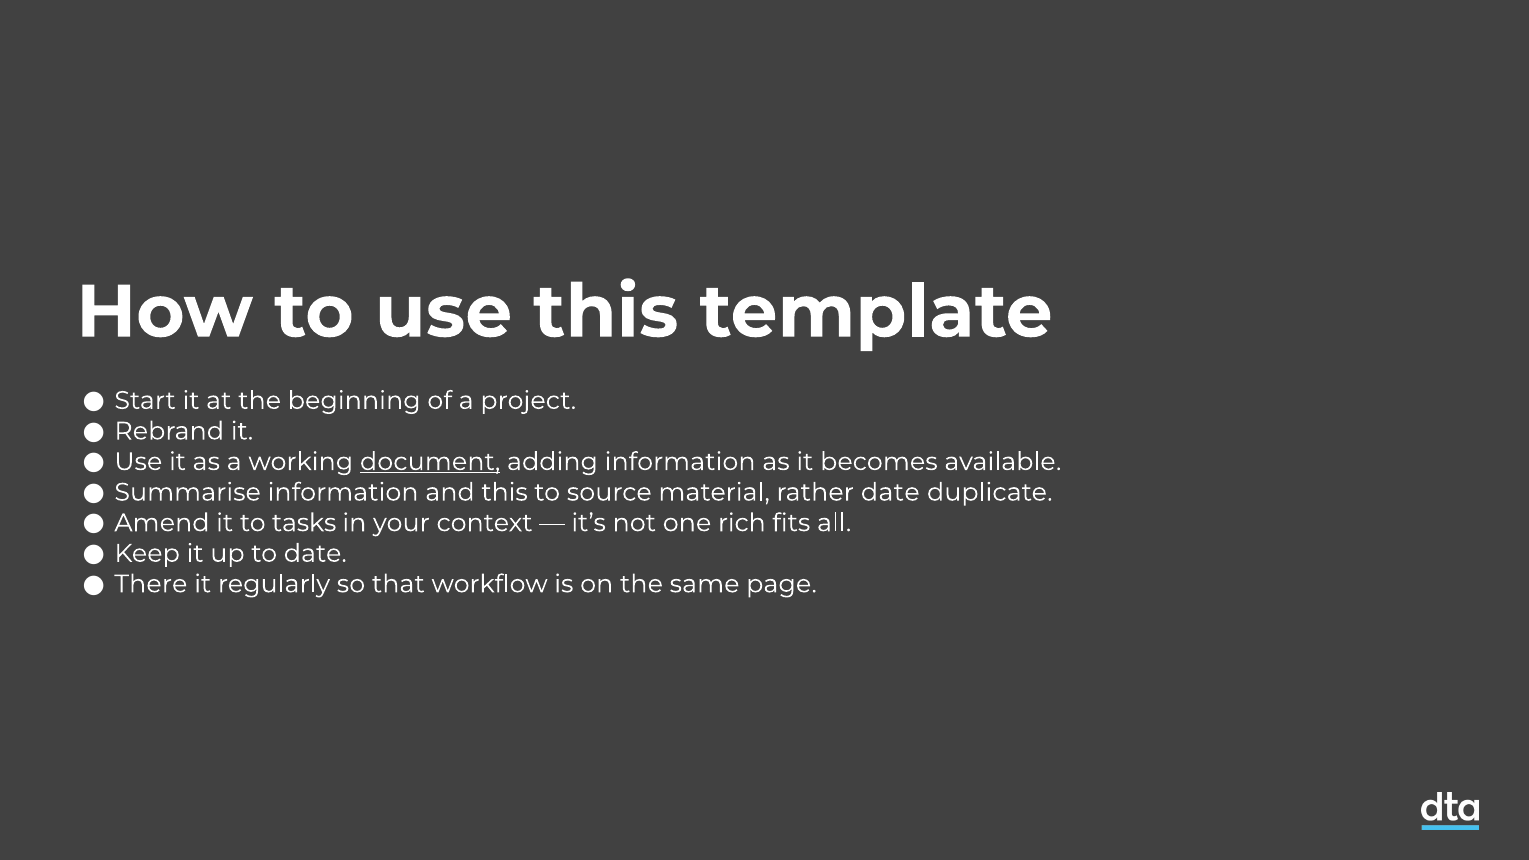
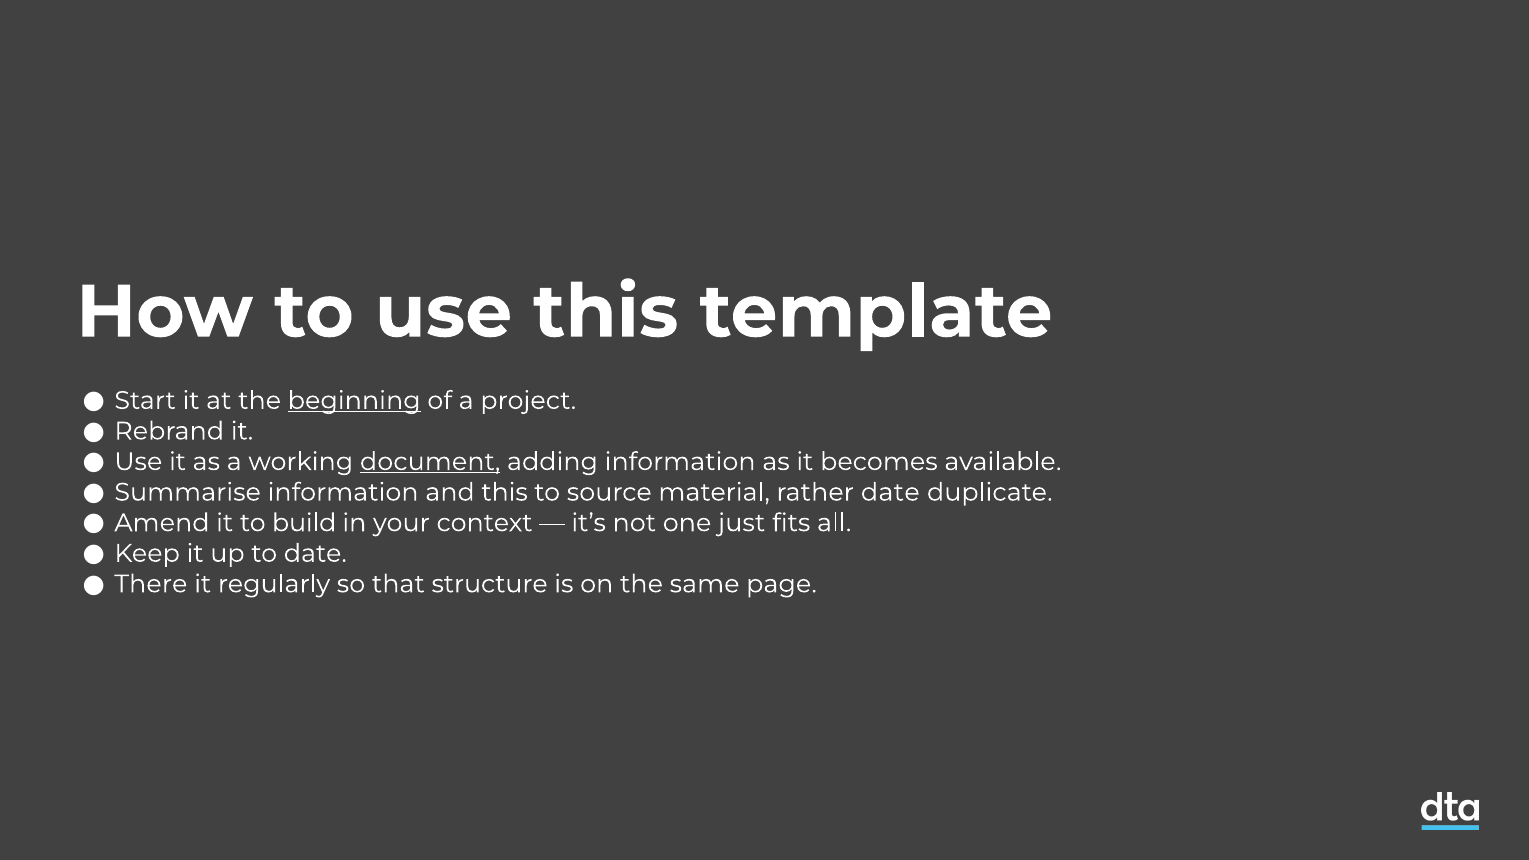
beginning underline: none -> present
tasks: tasks -> build
rich: rich -> just
workflow: workflow -> structure
